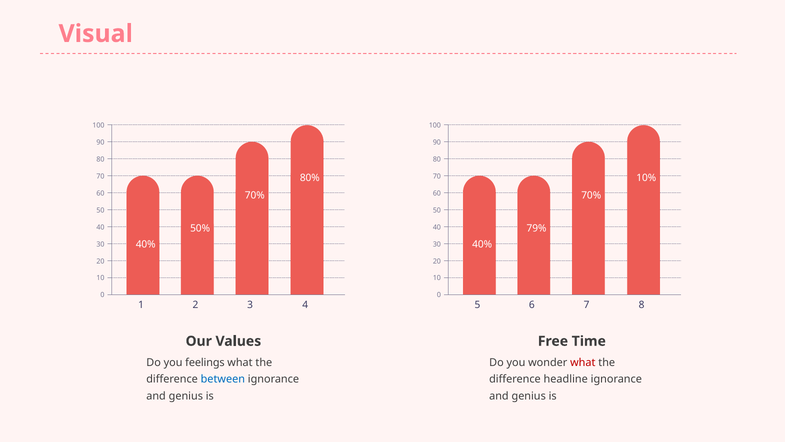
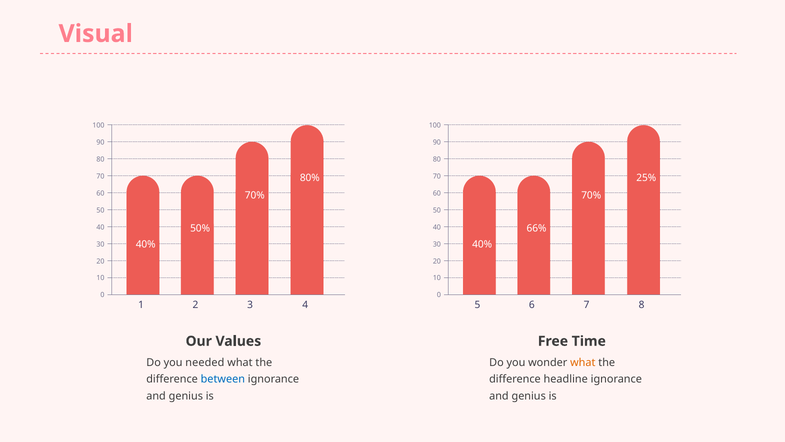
10%: 10% -> 25%
79%: 79% -> 66%
feelings: feelings -> needed
what at (583, 362) colour: red -> orange
